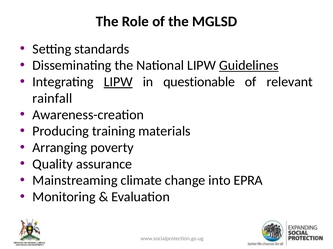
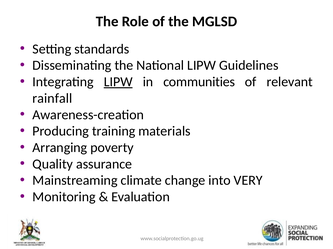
Guidelines underline: present -> none
questionable: questionable -> communities
EPRA: EPRA -> VERY
